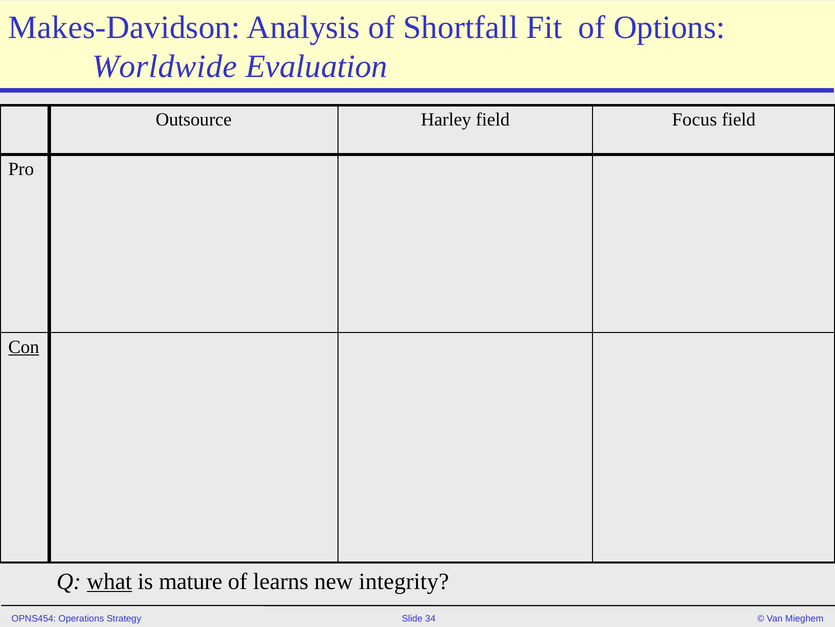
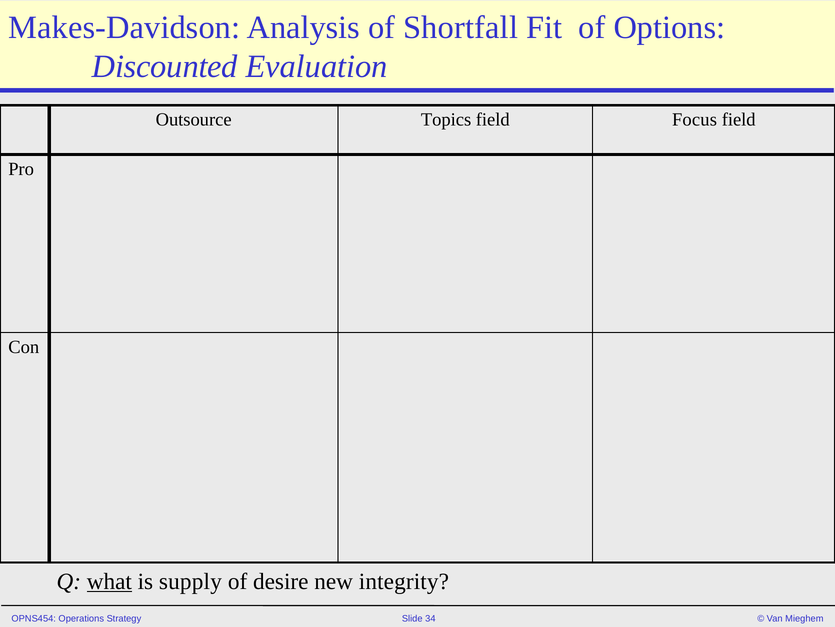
Worldwide: Worldwide -> Discounted
Harley: Harley -> Topics
Con underline: present -> none
mature: mature -> supply
learns: learns -> desire
